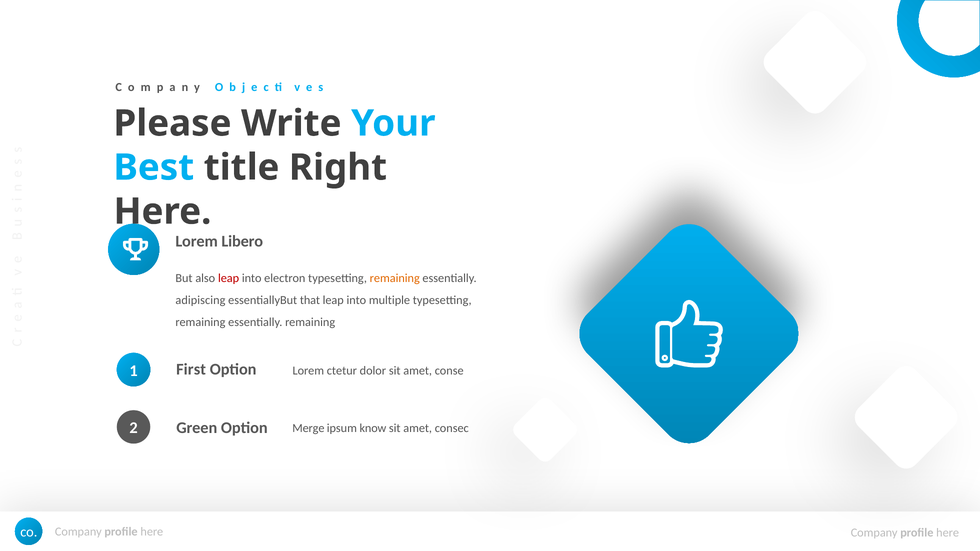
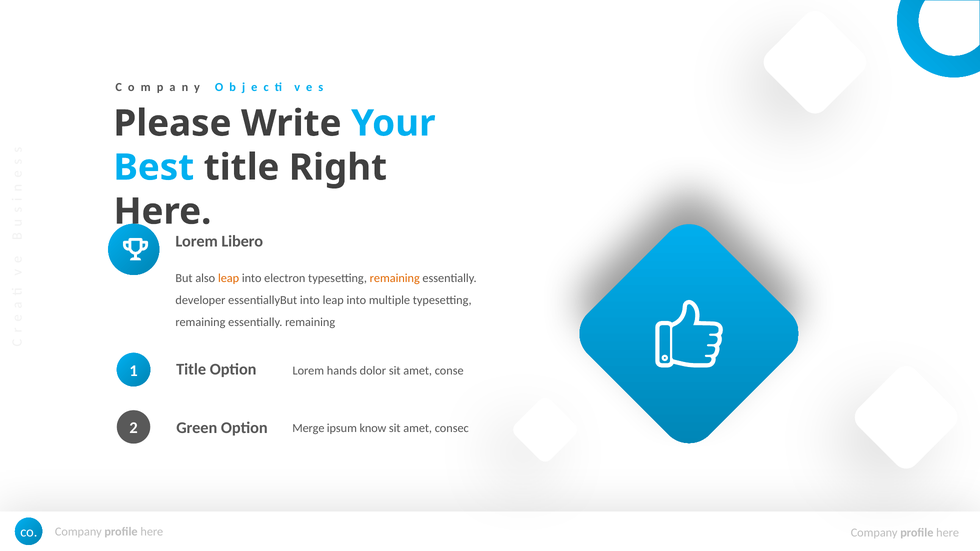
leap at (229, 278) colour: red -> orange
adipiscing: adipiscing -> developer
essentiallyBut that: that -> into
First at (191, 369): First -> Title
ctetur: ctetur -> hands
